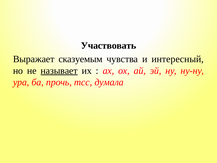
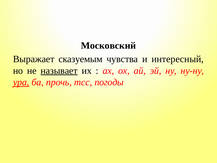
Участвовать: Участвовать -> Московский
ура underline: none -> present
думала: думала -> погоды
